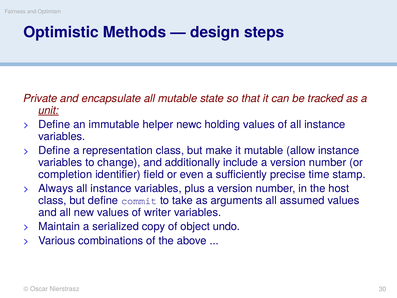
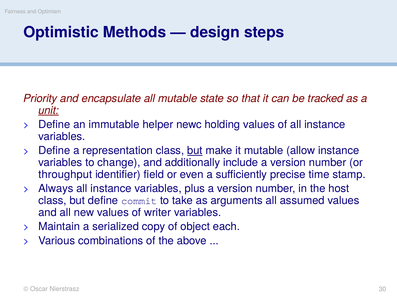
Private: Private -> Priority
but at (195, 150) underline: none -> present
completion: completion -> throughput
undo: undo -> each
